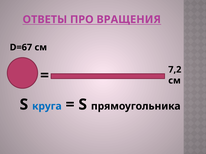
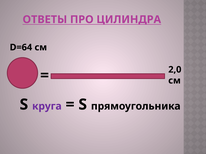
ВРАЩЕНИЯ: ВРАЩЕНИЯ -> ЦИЛИНДРА
D=67: D=67 -> D=64
7,2: 7,2 -> 2,0
круга colour: blue -> purple
